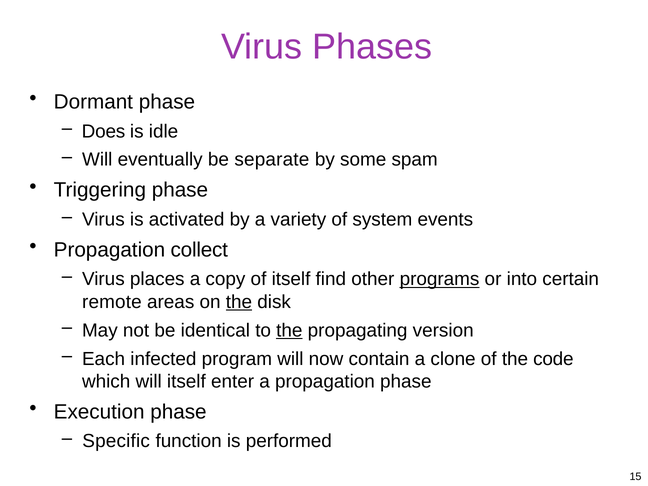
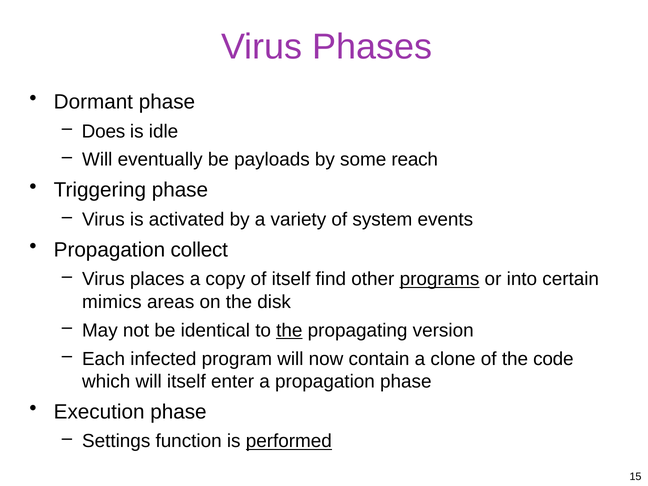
separate: separate -> payloads
spam: spam -> reach
remote: remote -> mimics
the at (239, 302) underline: present -> none
Specific: Specific -> Settings
performed underline: none -> present
